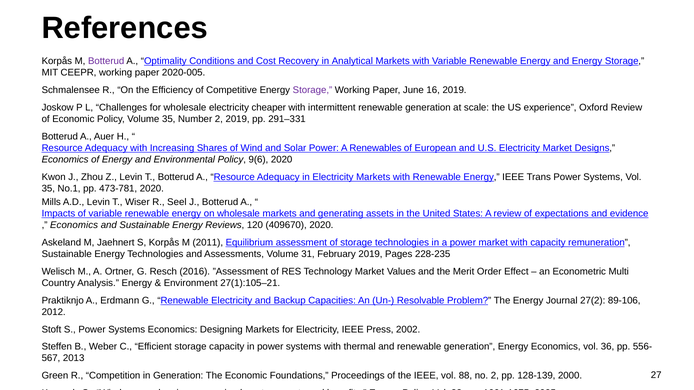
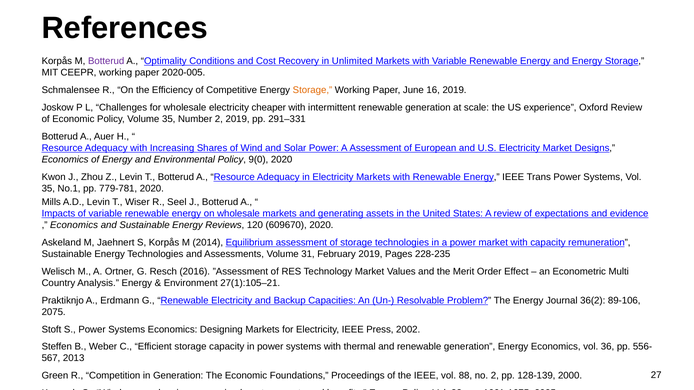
Analytical: Analytical -> Unlimited
Storage at (313, 90) colour: purple -> orange
A Renewables: Renewables -> Assessment
9(6: 9(6 -> 9(0
473-781: 473-781 -> 779-781
409670: 409670 -> 609670
2011: 2011 -> 2014
27(2: 27(2 -> 36(2
2012: 2012 -> 2075
